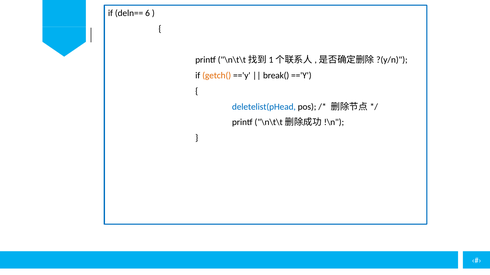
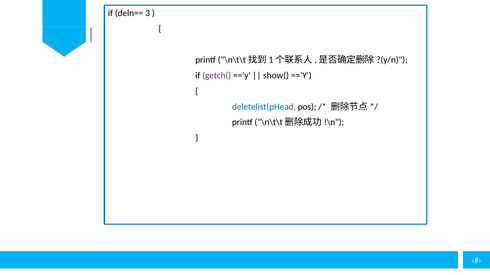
6: 6 -> 3
getch( colour: orange -> purple
break(: break( -> show(
